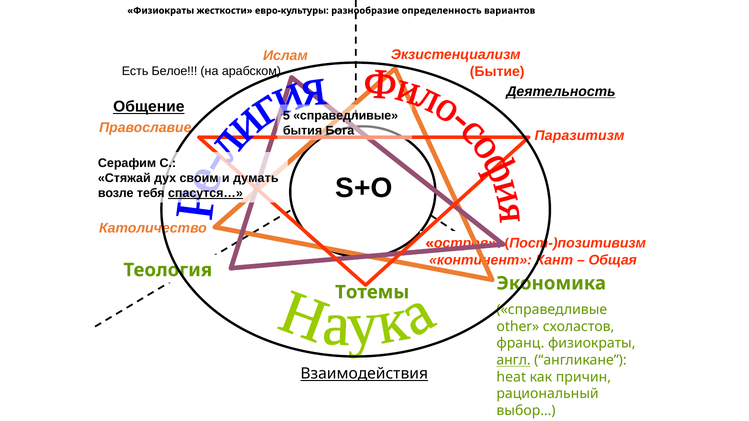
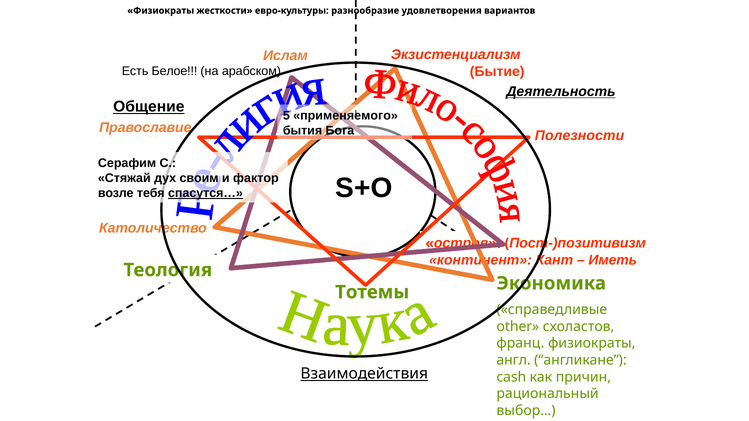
определенность: определенность -> удовлетворения
5 справедливые: справедливые -> применяемого
Паразитизм: Паразитизм -> Полезности
думать: думать -> фактор
Общая: Общая -> Иметь
англ underline: present -> none
heat: heat -> cash
